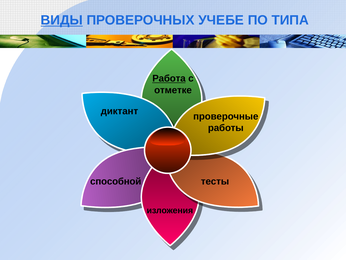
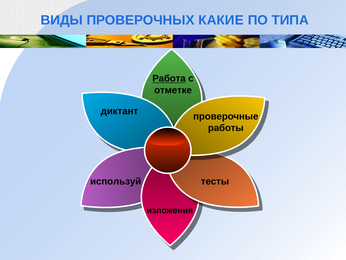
ВИДЫ underline: present -> none
УЧЕБЕ: УЧЕБЕ -> КАКИЕ
способной: способной -> используй
